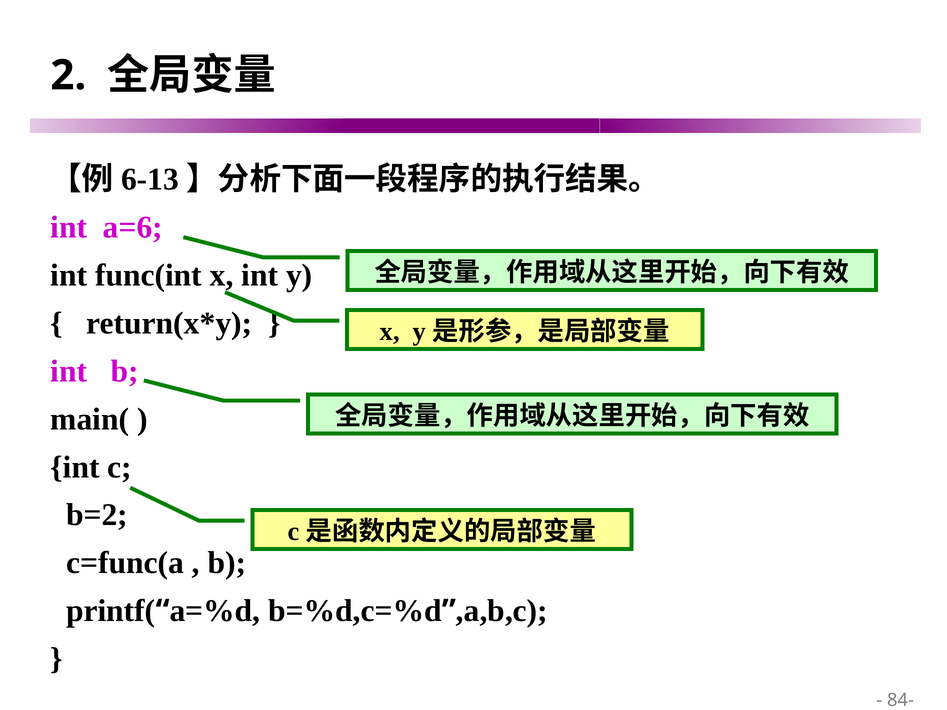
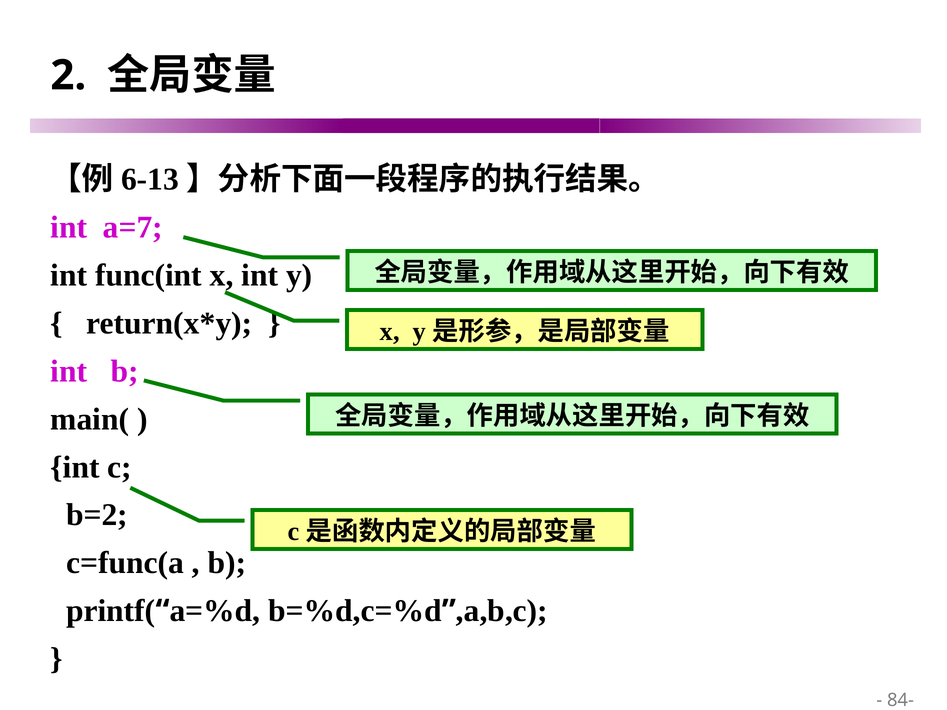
a=6: a=6 -> a=7
